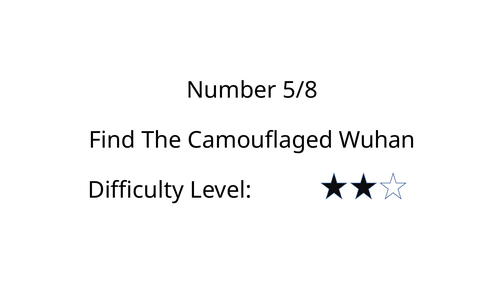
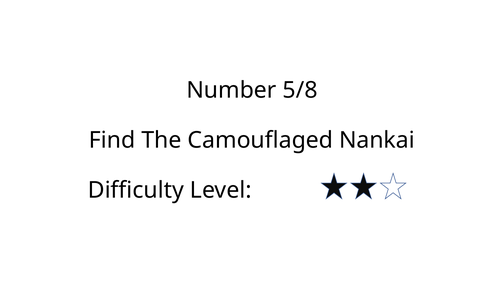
Wuhan: Wuhan -> Nankai
